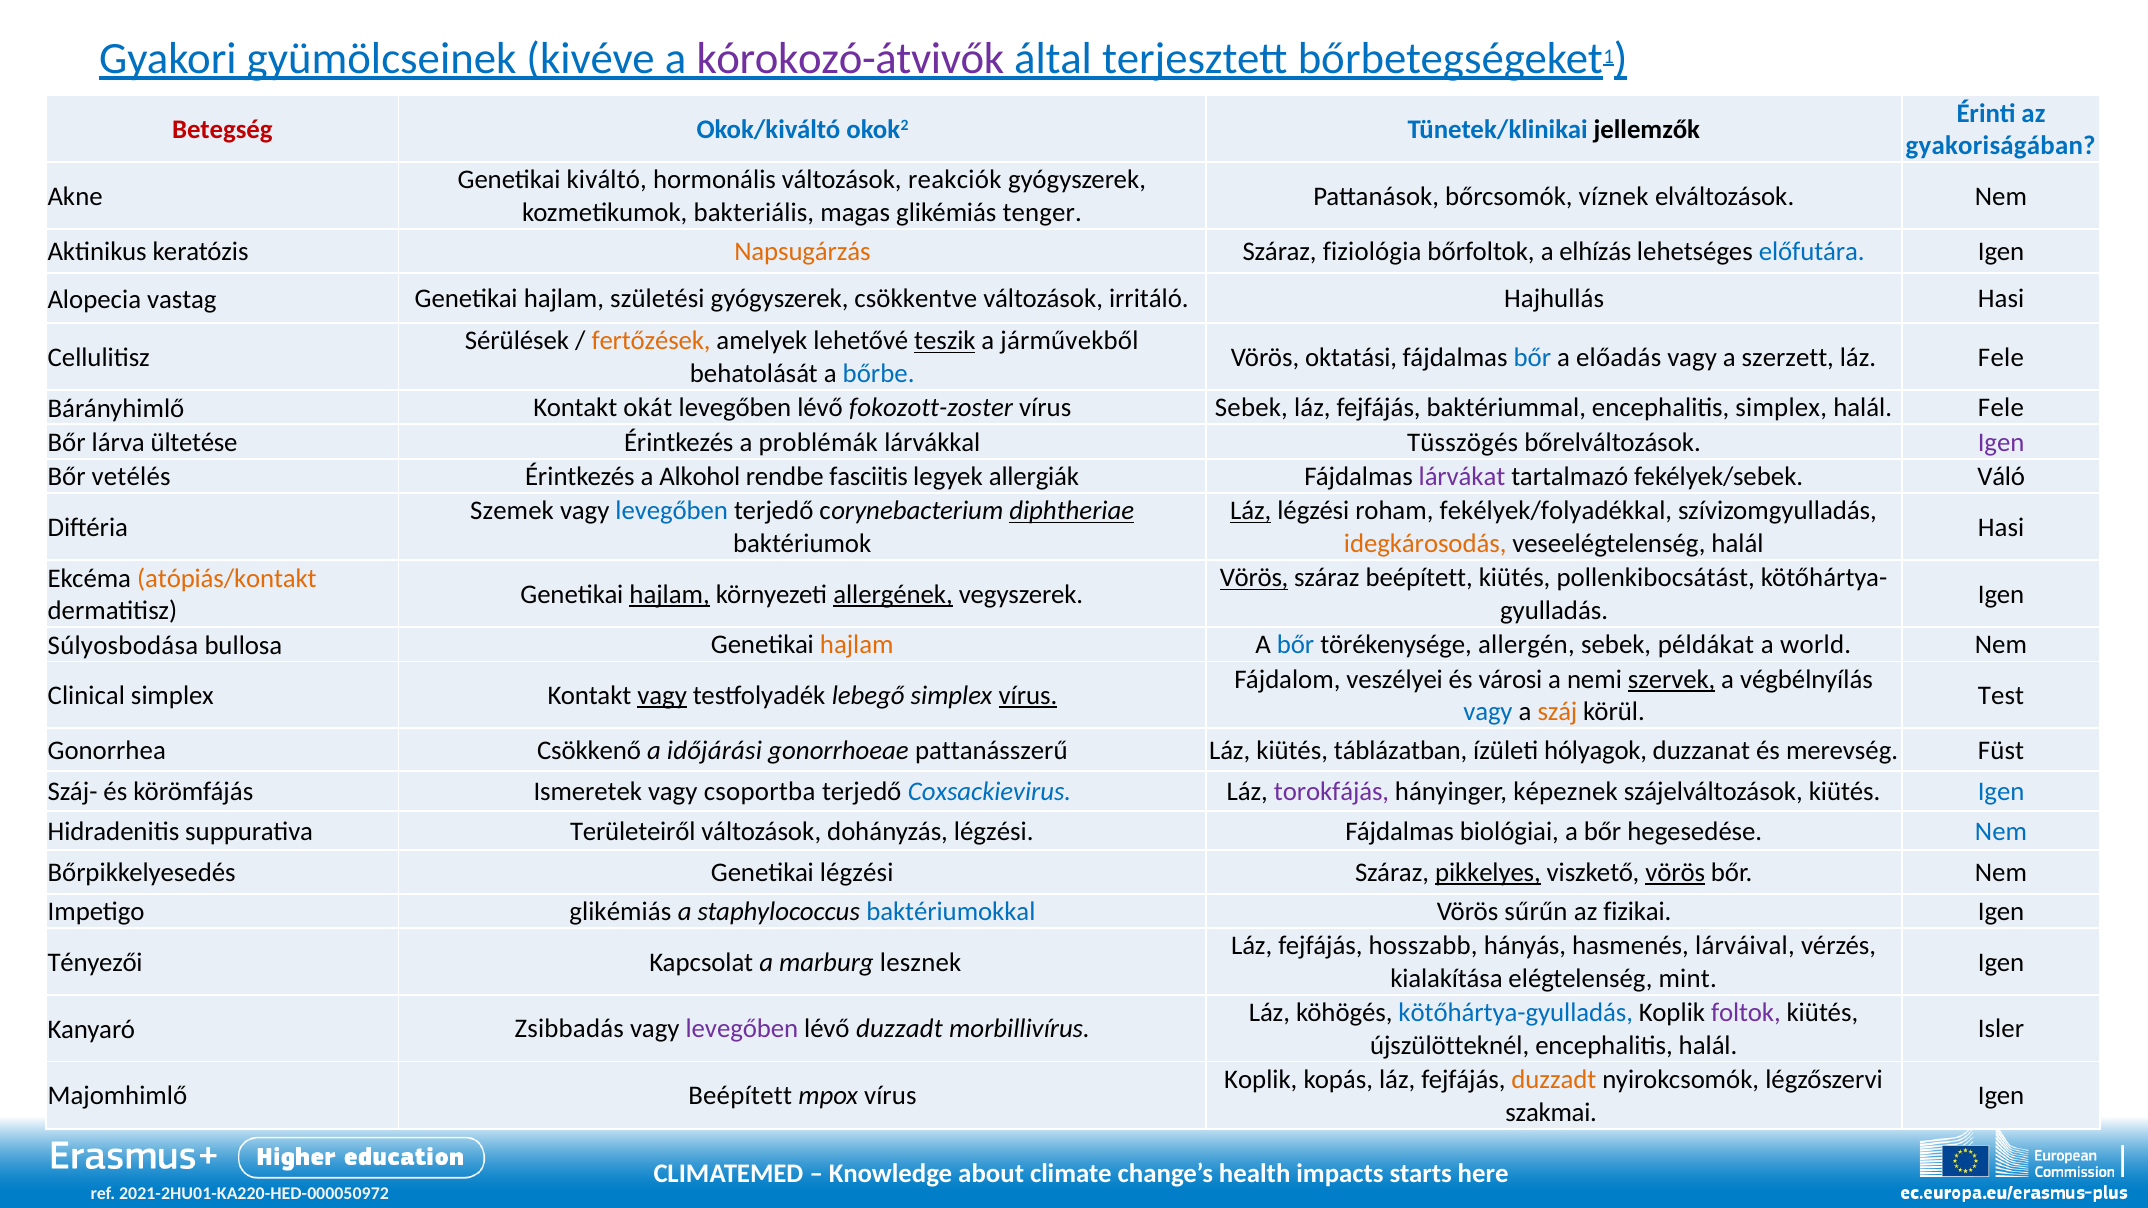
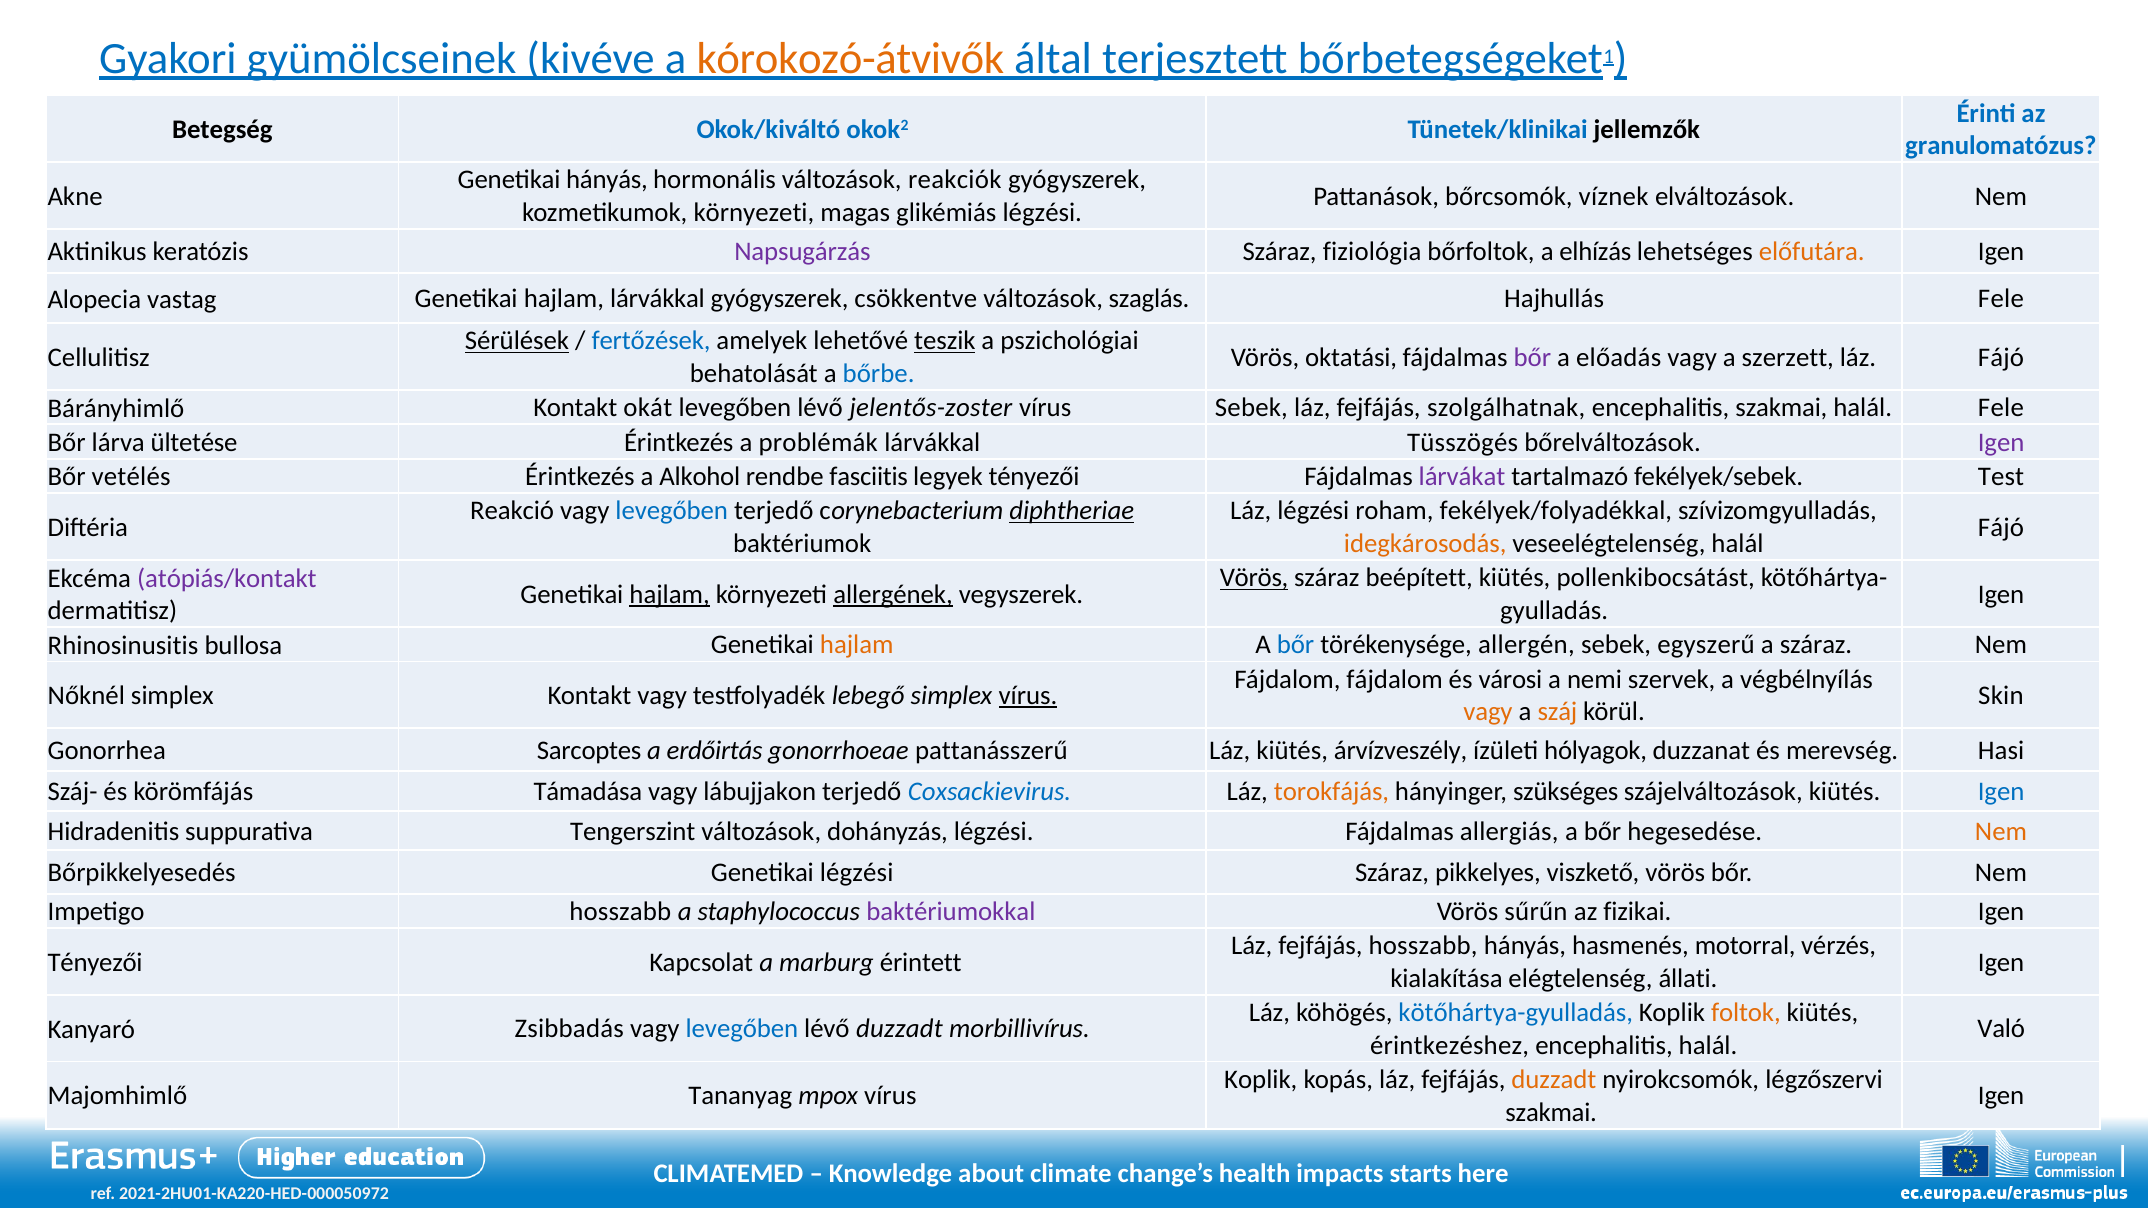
kórokozó-átvivők colour: purple -> orange
Betegség colour: red -> black
gyakoriságában: gyakoriságában -> granulomatózus
Genetikai kiváltó: kiváltó -> hányás
kozmetikumok bakteriális: bakteriális -> környezeti
glikémiás tenger: tenger -> légzési
Napsugárzás colour: orange -> purple
előfutára colour: blue -> orange
hajlam születési: születési -> lárvákkal
irritáló: irritáló -> szaglás
Hajhullás Hasi: Hasi -> Fele
Sérülések underline: none -> present
fertőzések colour: orange -> blue
járművekből: járművekből -> pszichológiai
bőr at (1532, 357) colour: blue -> purple
láz Fele: Fele -> Fájó
fokozott-zoster: fokozott-zoster -> jelentős-zoster
baktériummal: baktériummal -> szolgálhatnak
encephalitis simplex: simplex -> szakmai
legyek allergiák: allergiák -> tényezői
Váló: Váló -> Test
Szemek: Szemek -> Reakció
Láz at (1251, 511) underline: present -> none
Hasi at (2001, 527): Hasi -> Fájó
atópiás/kontakt colour: orange -> purple
Súlyosbodása: Súlyosbodása -> Rhinosinusitis
példákat: példákat -> egyszerű
a world: world -> száraz
Fájdalom veszélyei: veszélyei -> fájdalom
szervek underline: present -> none
Test: Test -> Skin
Clinical: Clinical -> Nőknél
vagy at (662, 696) underline: present -> none
vagy at (1488, 712) colour: blue -> orange
Csökkenő: Csökkenő -> Sarcoptes
időjárási: időjárási -> erdőirtás
táblázatban: táblázatban -> árvízveszély
Füst: Füst -> Hasi
Ismeretek: Ismeretek -> Támadása
csoportba: csoportba -> lábujjakon
torokfájás colour: purple -> orange
képeznek: képeznek -> szükséges
Területeiről: Területeiről -> Tengerszint
biológiai: biológiai -> allergiás
Nem at (2001, 831) colour: blue -> orange
pikkelyes underline: present -> none
vörös at (1675, 873) underline: present -> none
Impetigo glikémiás: glikémiás -> hosszabb
baktériumokkal colour: blue -> purple
lárváival: lárváival -> motorral
lesznek: lesznek -> érintett
mint: mint -> állati
foltok colour: purple -> orange
Isler: Isler -> Való
levegőben at (742, 1029) colour: purple -> blue
újszülötteknél: újszülötteknél -> érintkezéshez
Majomhimlő Beépített: Beépített -> Tananyag
